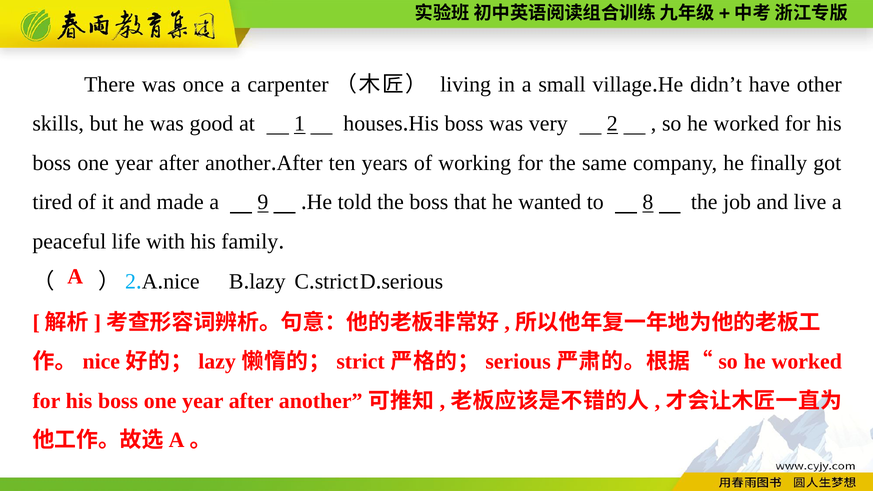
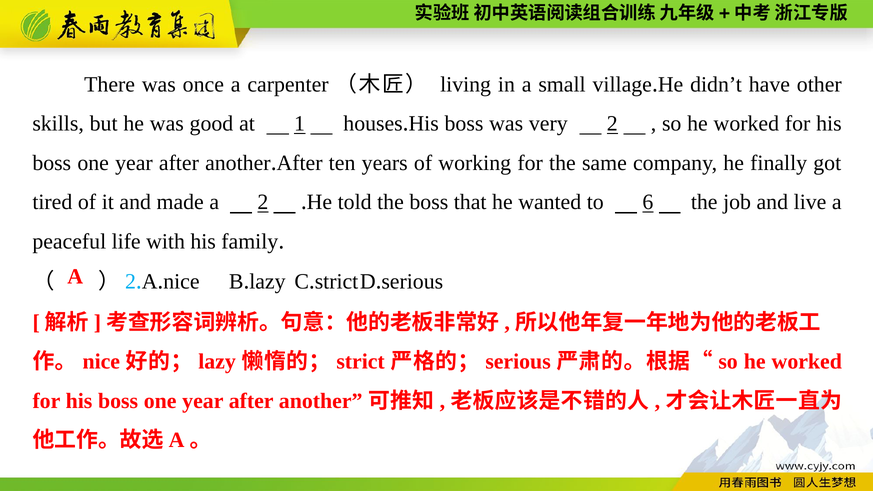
a 9: 9 -> 2
8: 8 -> 6
